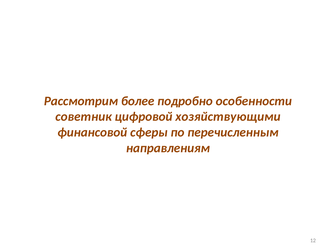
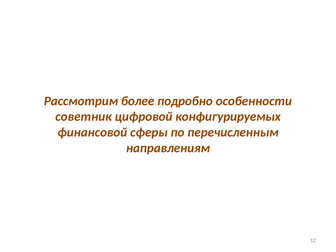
хозяйствующими: хозяйствующими -> конфигурируемых
